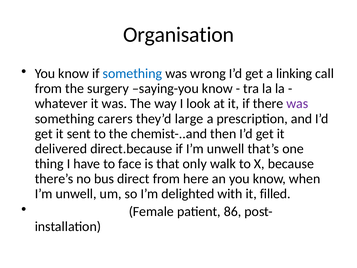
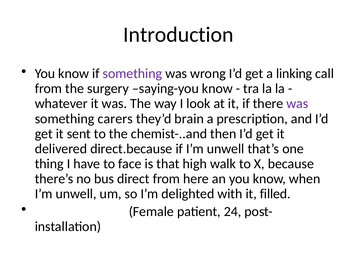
Organisation: Organisation -> Introduction
something at (132, 74) colour: blue -> purple
large: large -> brain
only: only -> high
86: 86 -> 24
